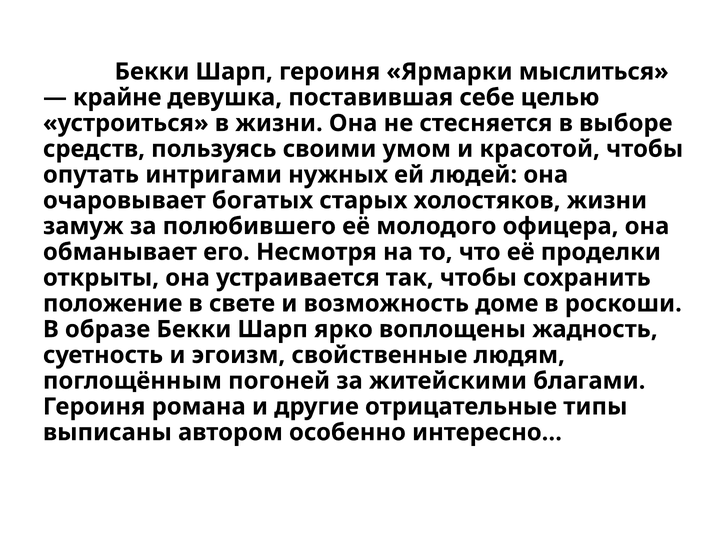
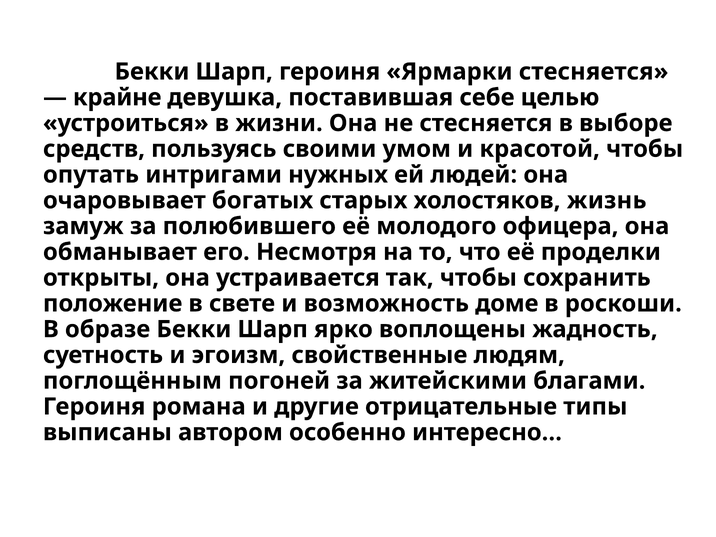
Ярмарки мыслиться: мыслиться -> стесняется
холостяков жизни: жизни -> жизнь
